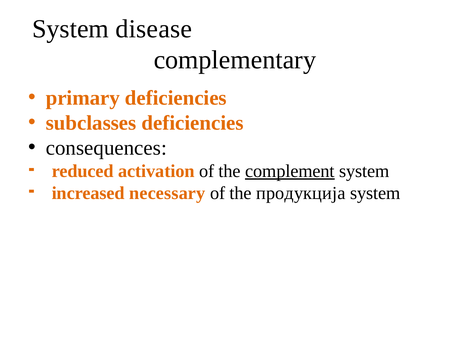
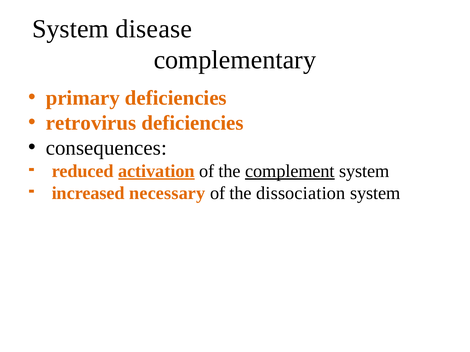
subclasses: subclasses -> retrovirus
activation underline: none -> present
продукција: продукција -> dissociation
